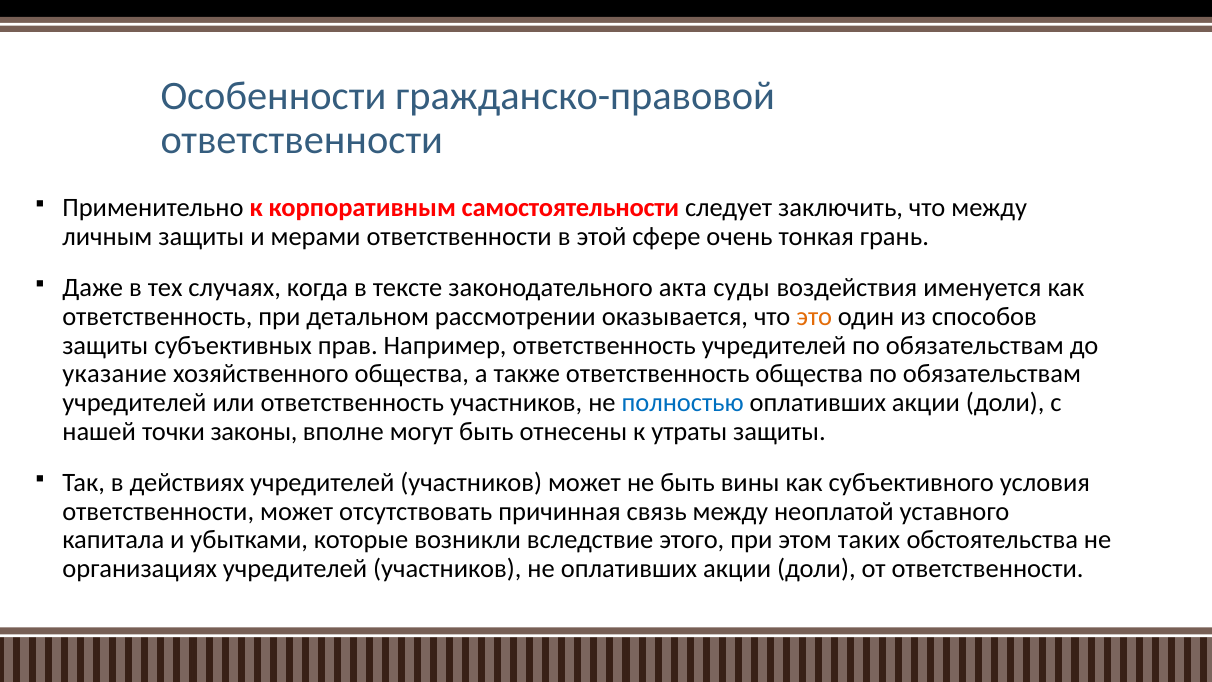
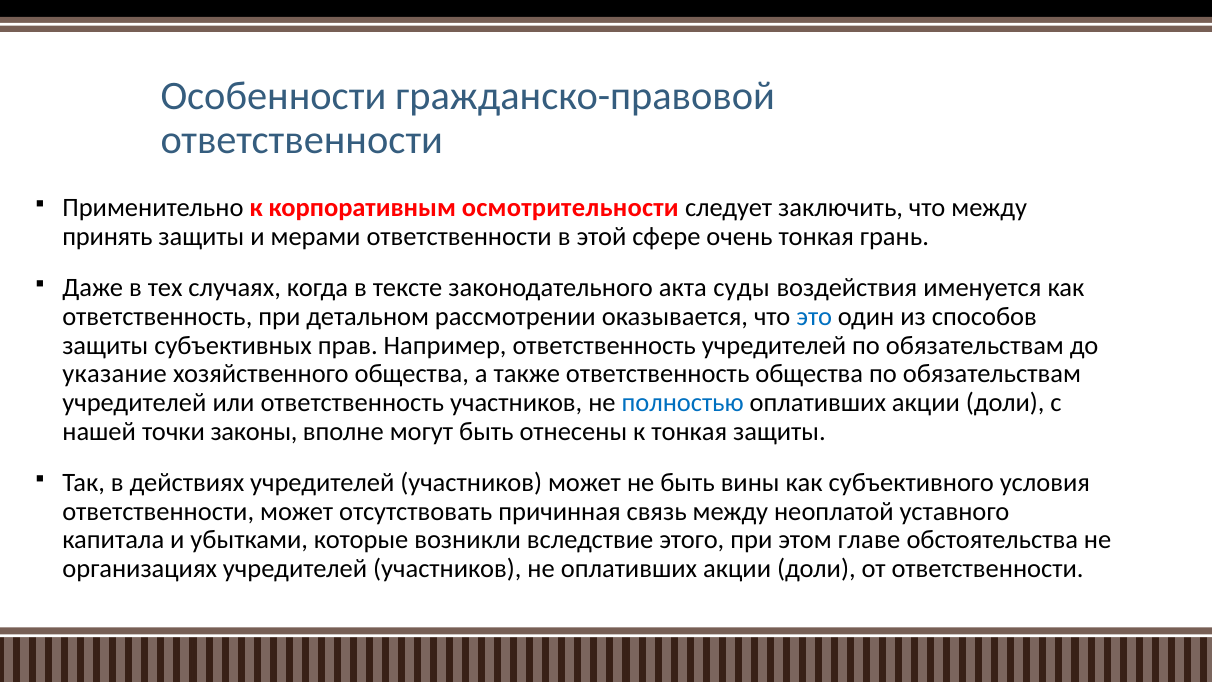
самостоятельности: самостоятельности -> осмотрительности
личным: личным -> принять
это colour: orange -> blue
к утраты: утраты -> тонкая
таких: таких -> главе
